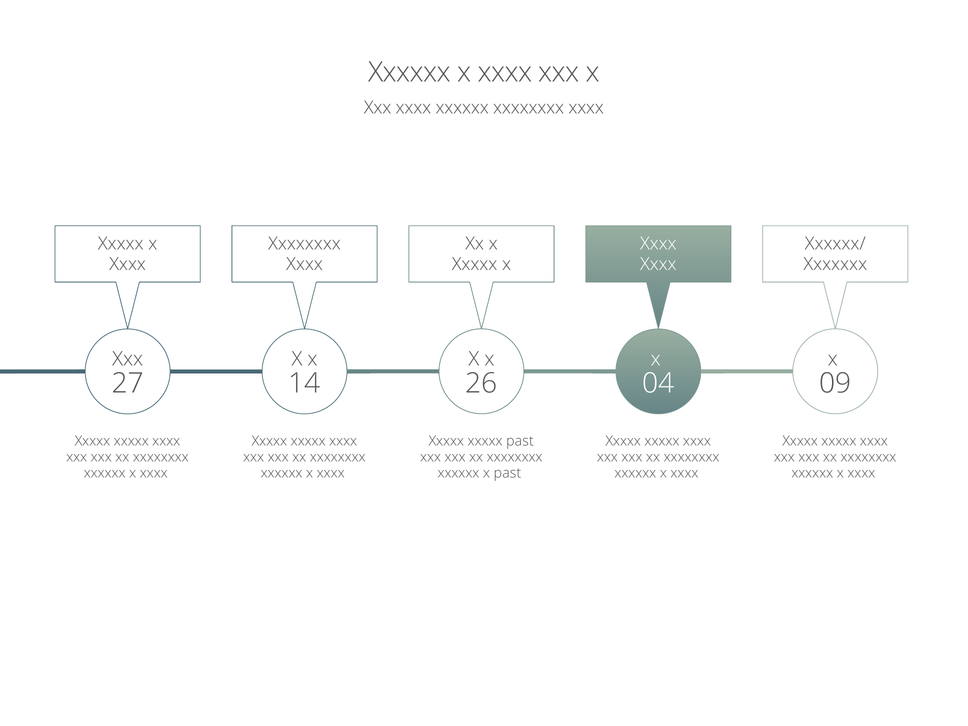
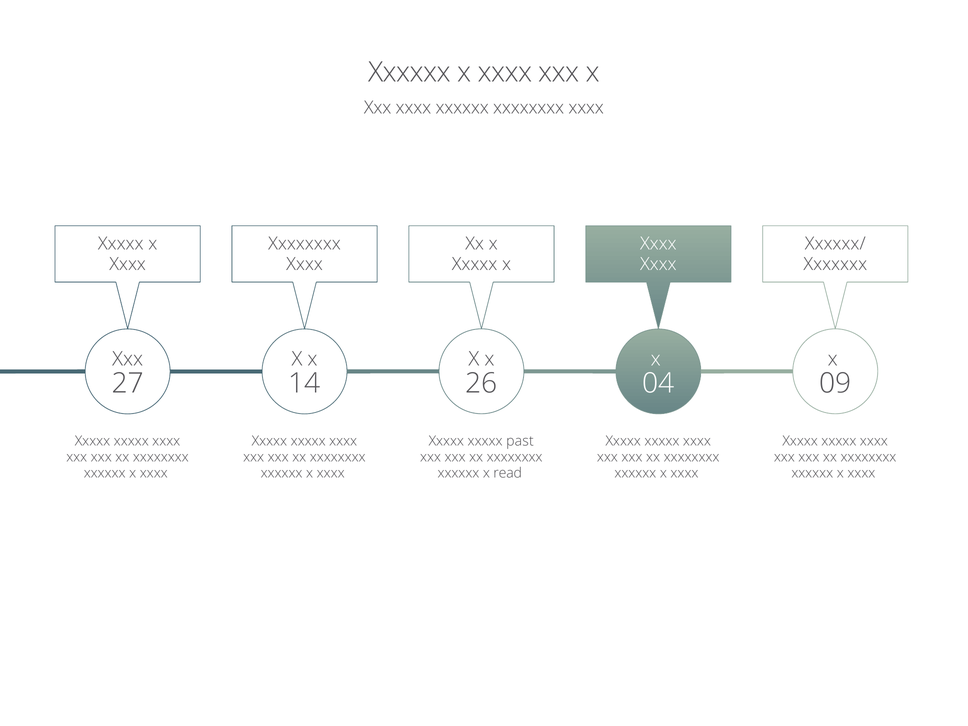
x past: past -> read
